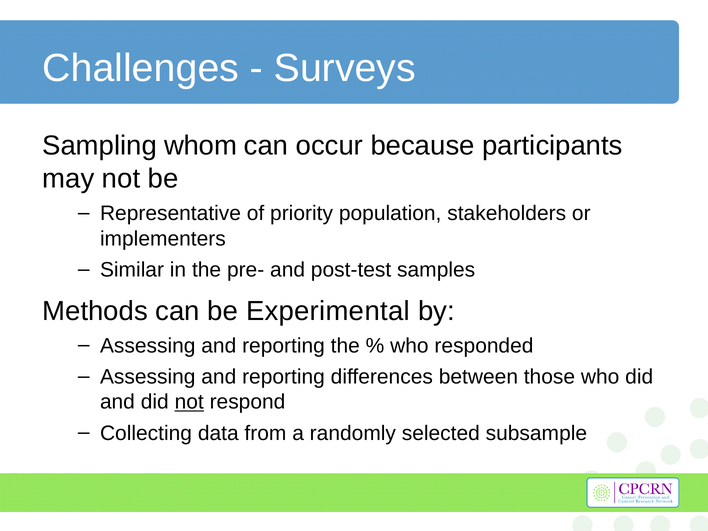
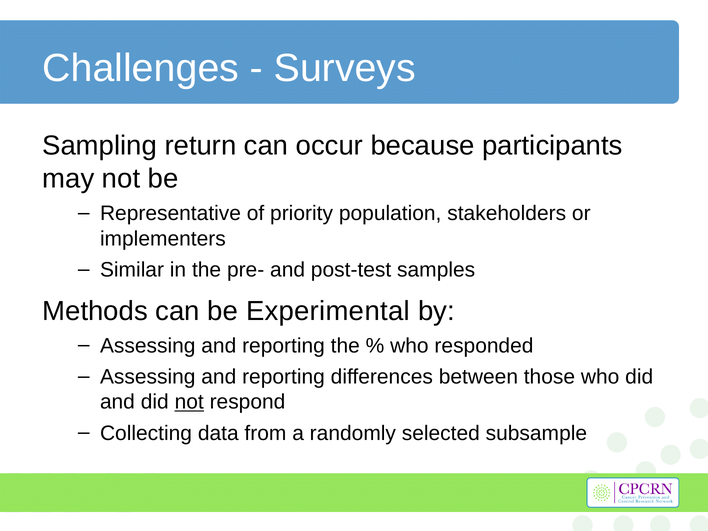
whom: whom -> return
